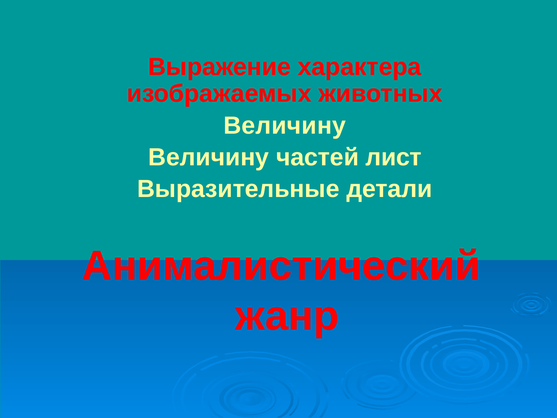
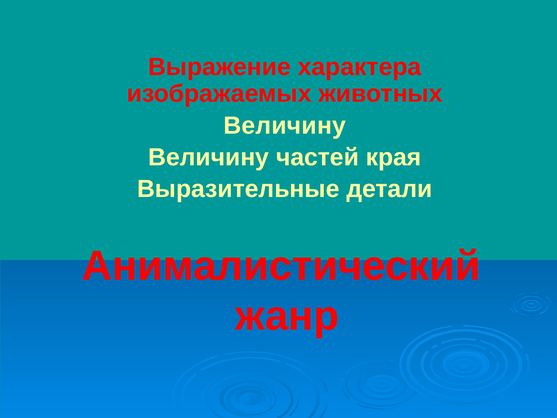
лист: лист -> края
